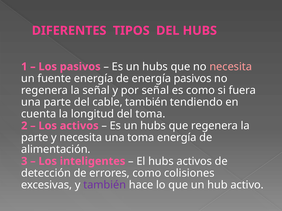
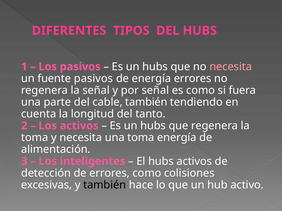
fuente energía: energía -> pasivos
energía pasivos: pasivos -> errores
del toma: toma -> tanto
parte at (35, 138): parte -> toma
también at (105, 185) colour: purple -> black
